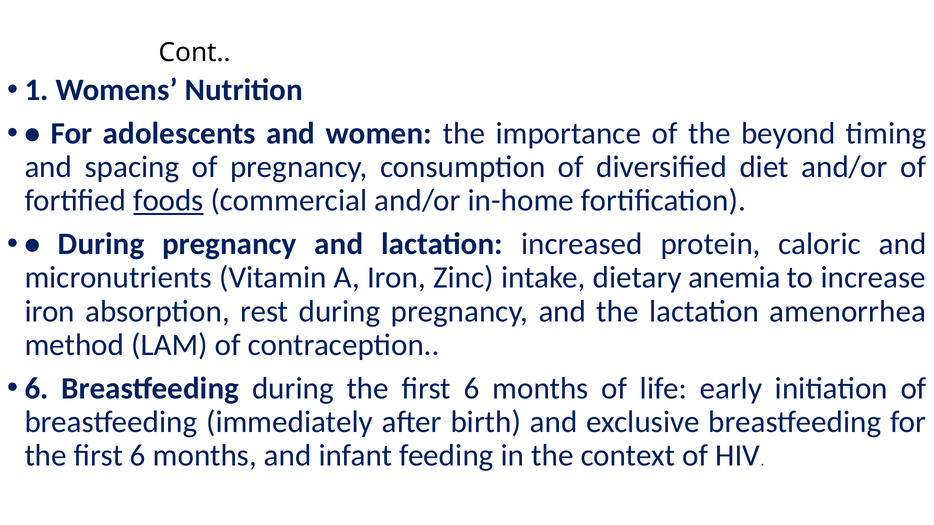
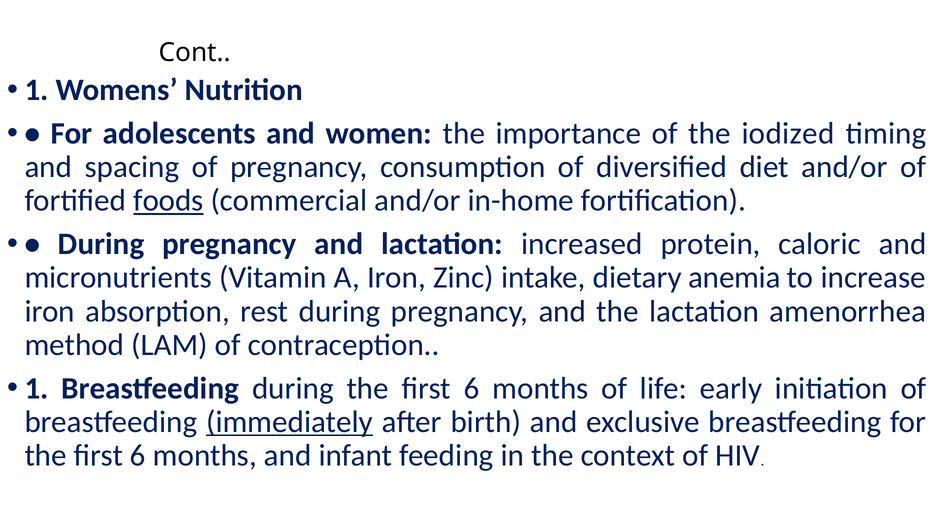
beyond: beyond -> iodized
6 at (37, 389): 6 -> 1
immediately underline: none -> present
